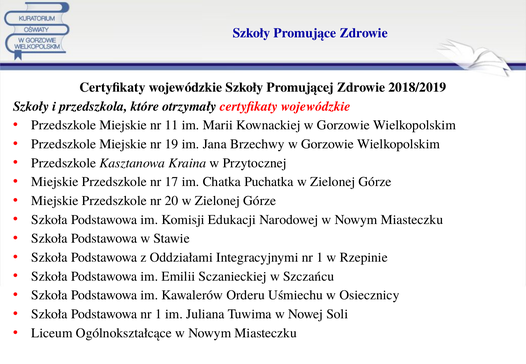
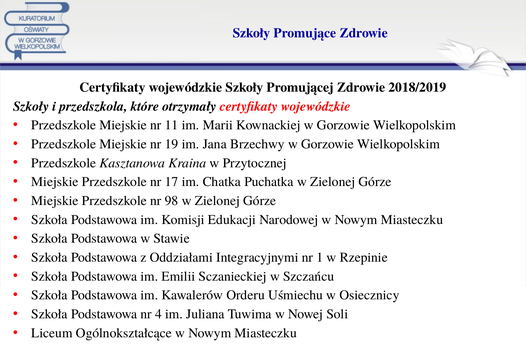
20: 20 -> 98
Podstawowa nr 1: 1 -> 4
